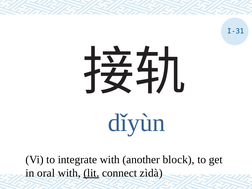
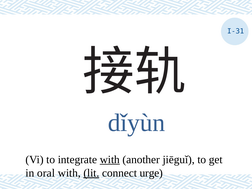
with at (110, 160) underline: none -> present
block: block -> jiēguǐ
zìdà: zìdà -> urge
